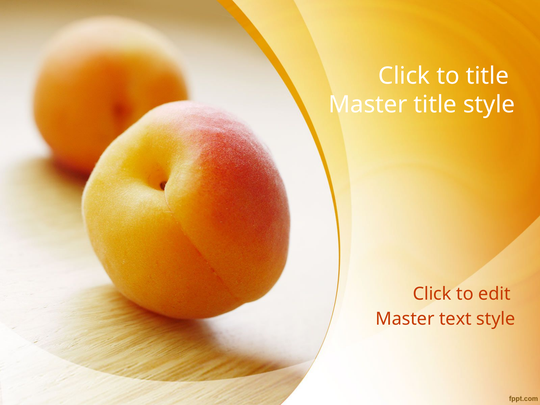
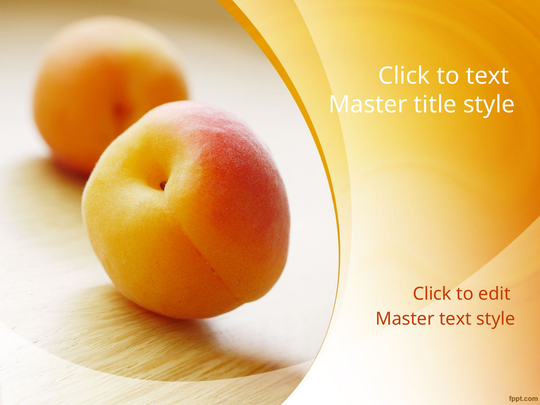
to title: title -> text
